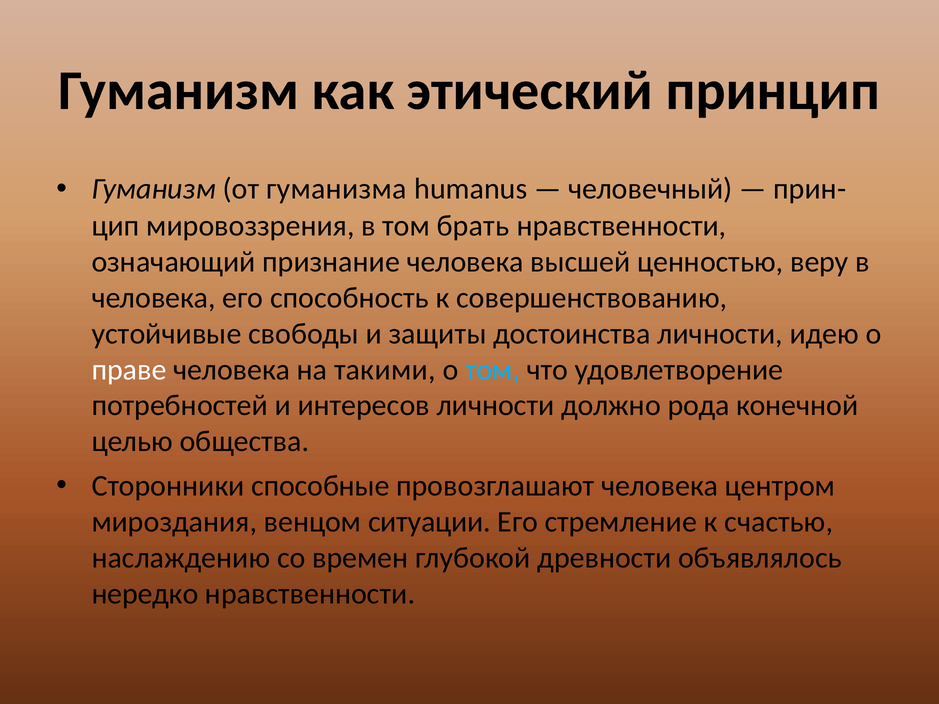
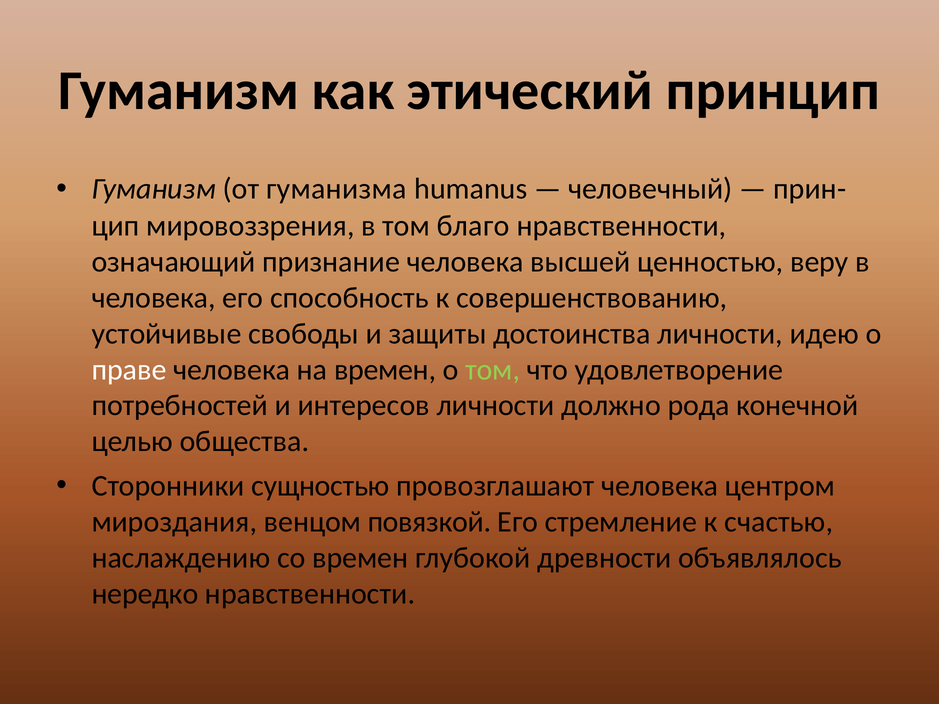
брать: брать -> благо
на такими: такими -> времен
том at (493, 370) colour: light blue -> light green
способные: способные -> сущностью
ситуации: ситуации -> повязкой
